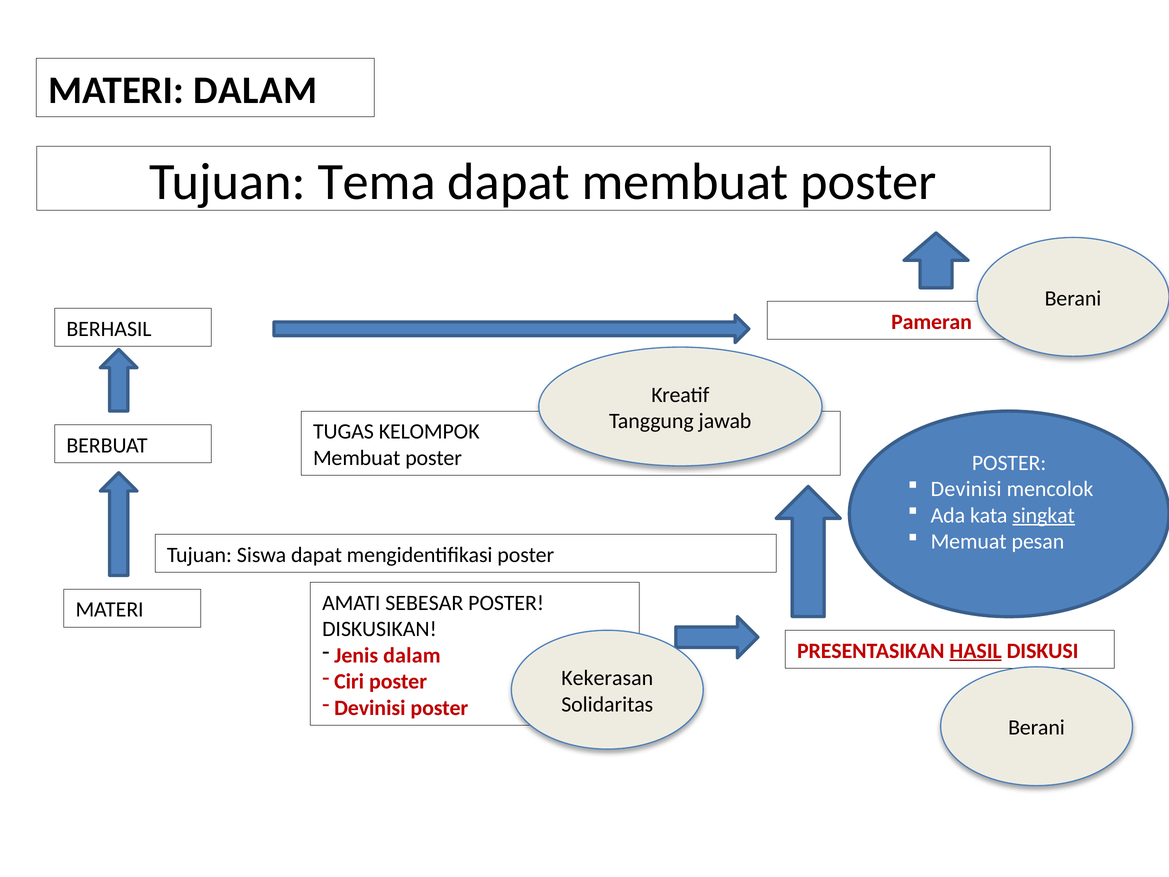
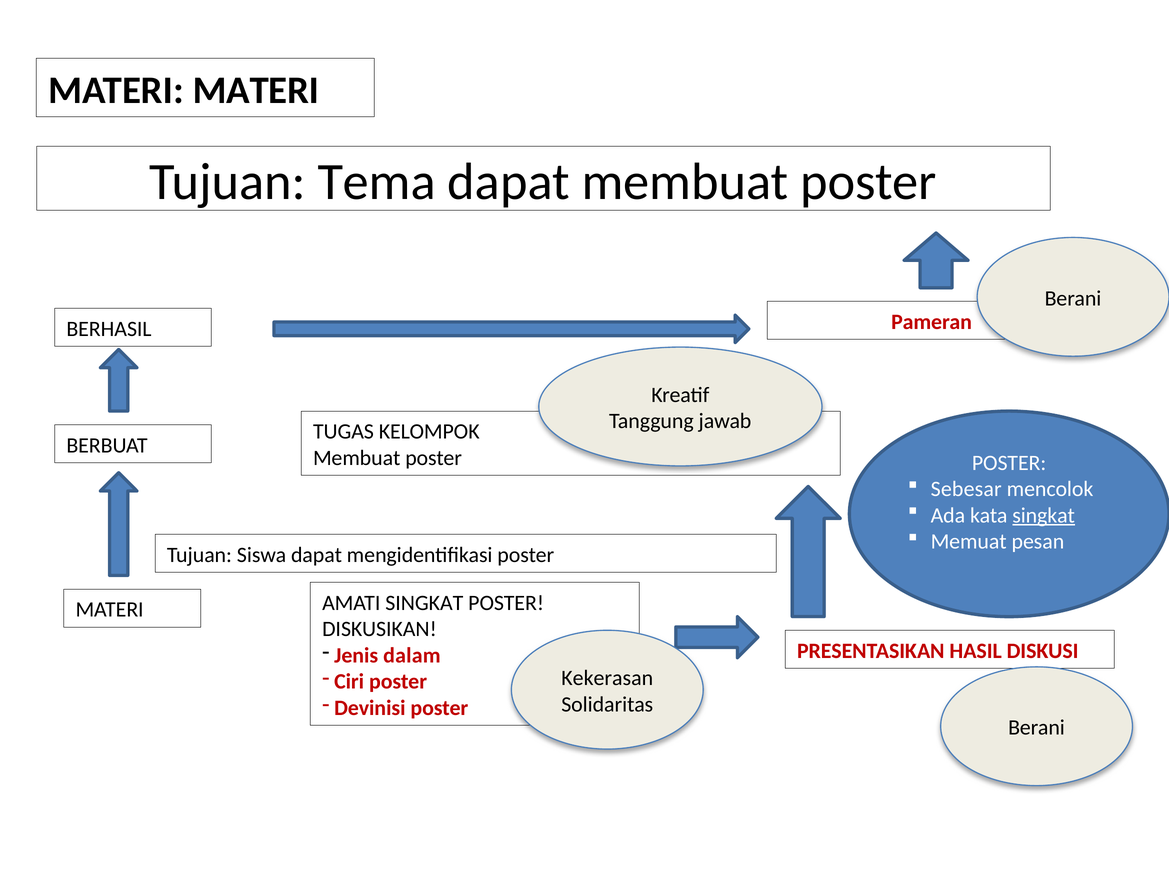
MATERI DALAM: DALAM -> MATERI
Devinisi at (966, 489): Devinisi -> Sebesar
AMATI SEBESAR: SEBESAR -> SINGKAT
HASIL underline: present -> none
